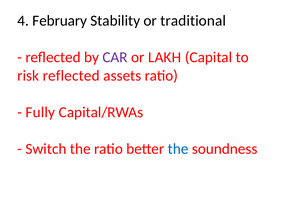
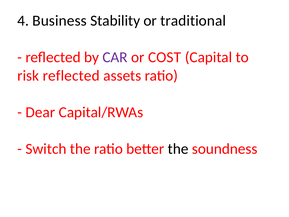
February: February -> Business
LAKH: LAKH -> COST
Fully: Fully -> Dear
the at (178, 149) colour: blue -> black
